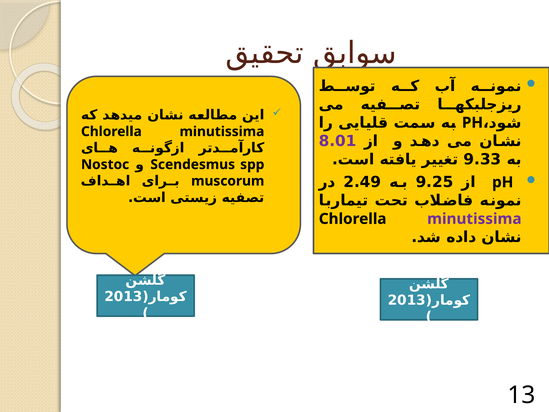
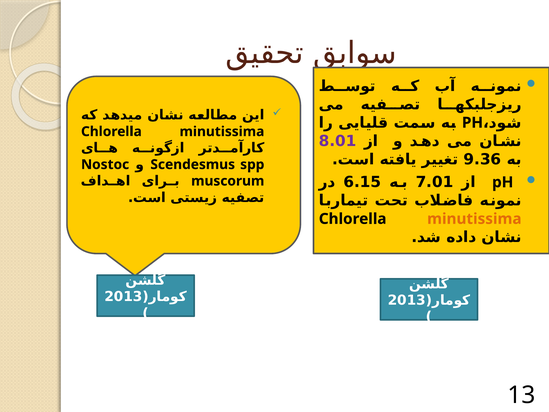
9.33: 9.33 -> 9.36
2.49: 2.49 -> 6.15
9.25: 9.25 -> 7.01
minutissima at (474, 219) colour: purple -> orange
